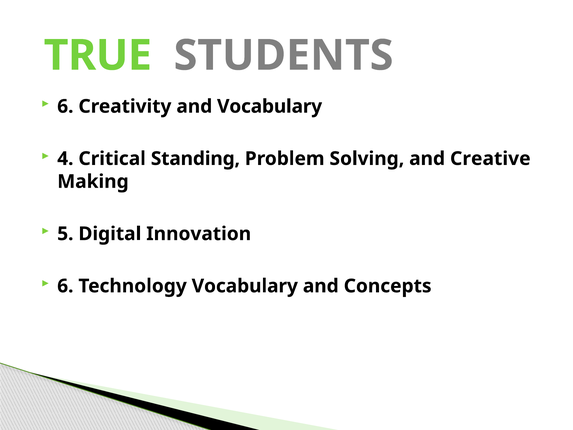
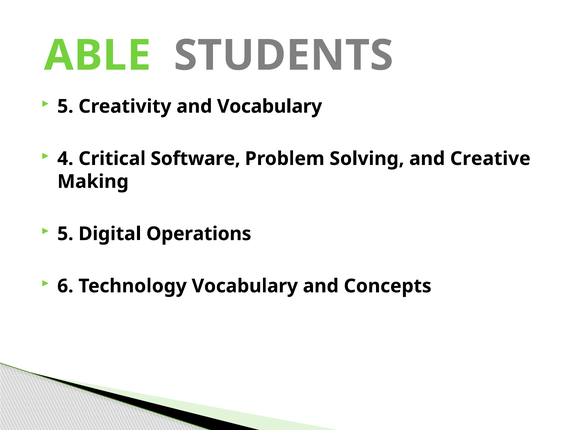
TRUE: TRUE -> ABLE
6 at (65, 106): 6 -> 5
Standing: Standing -> Software
Innovation: Innovation -> Operations
